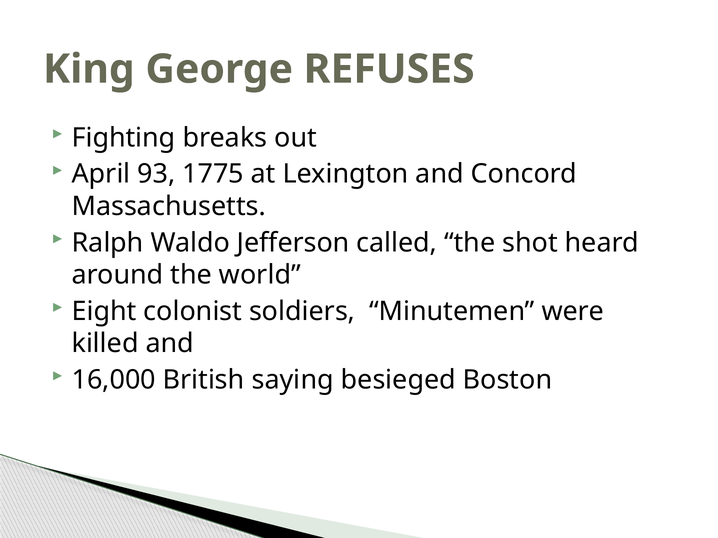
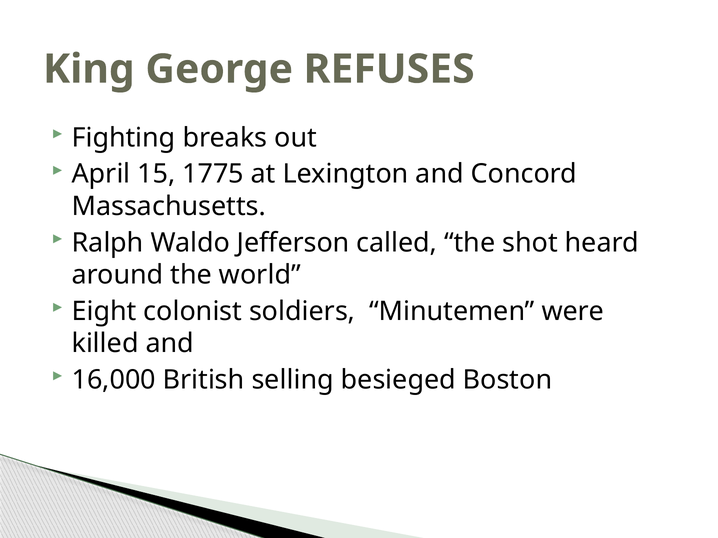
93: 93 -> 15
saying: saying -> selling
